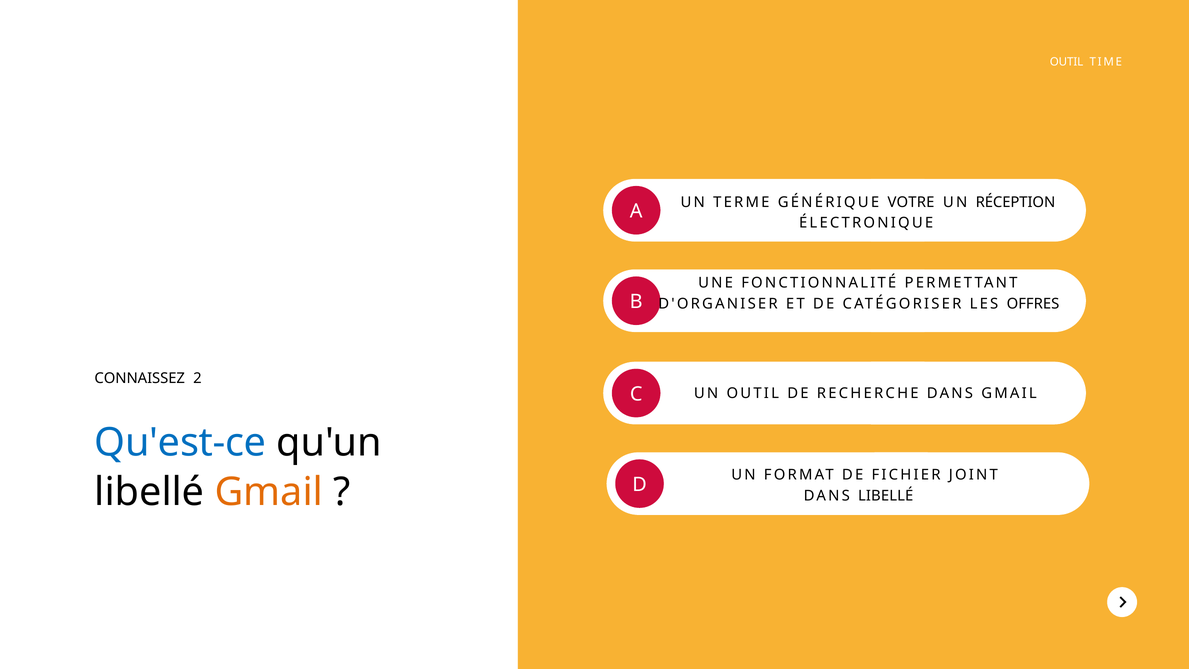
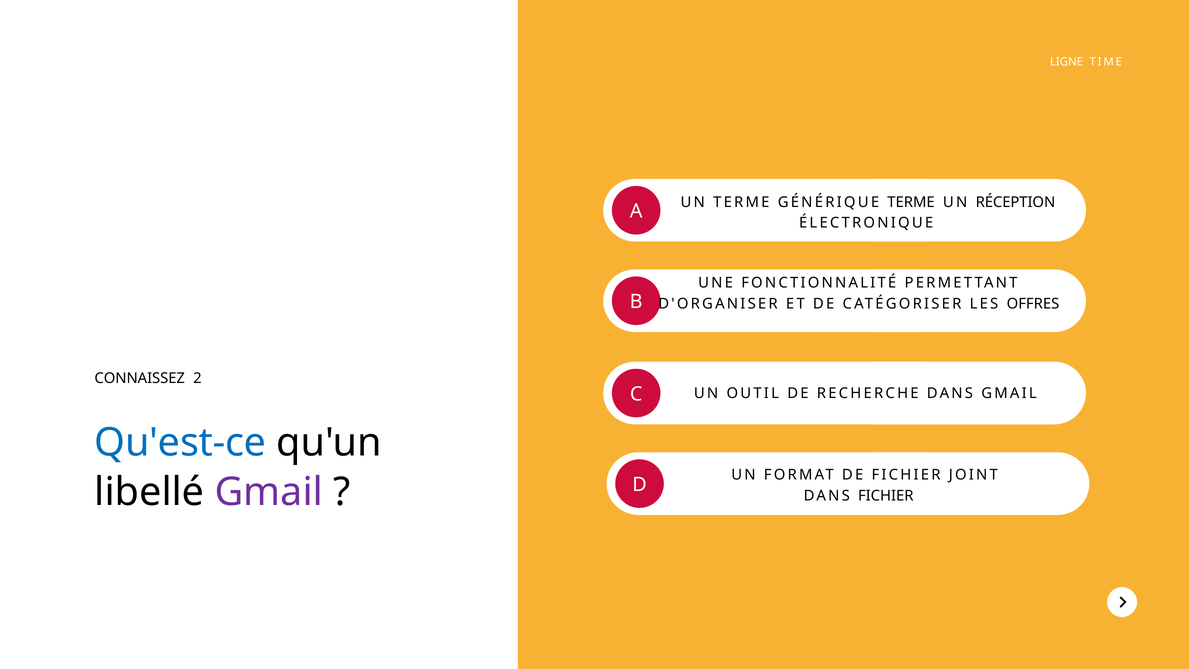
OUTIL at (1067, 62): OUTIL -> LIGNE
GÉNÉRIQUE VOTRE: VOTRE -> TERME
Gmail at (269, 492) colour: orange -> purple
DANS LIBELLÉ: LIBELLÉ -> FICHIER
